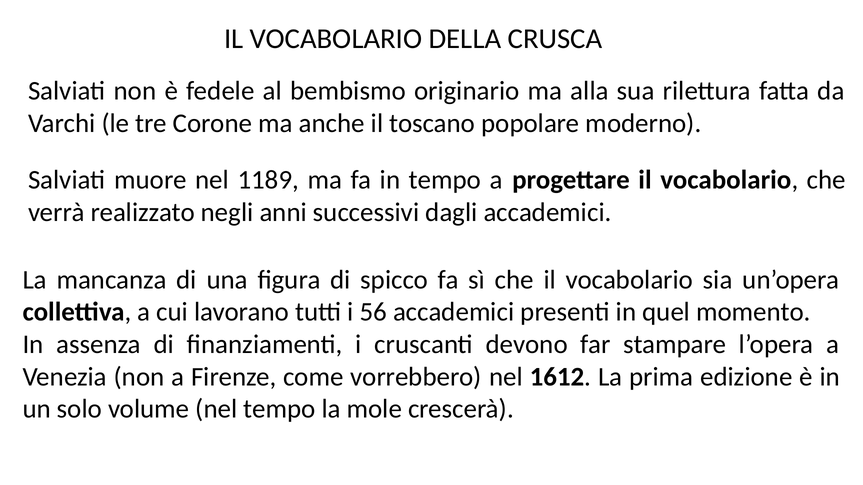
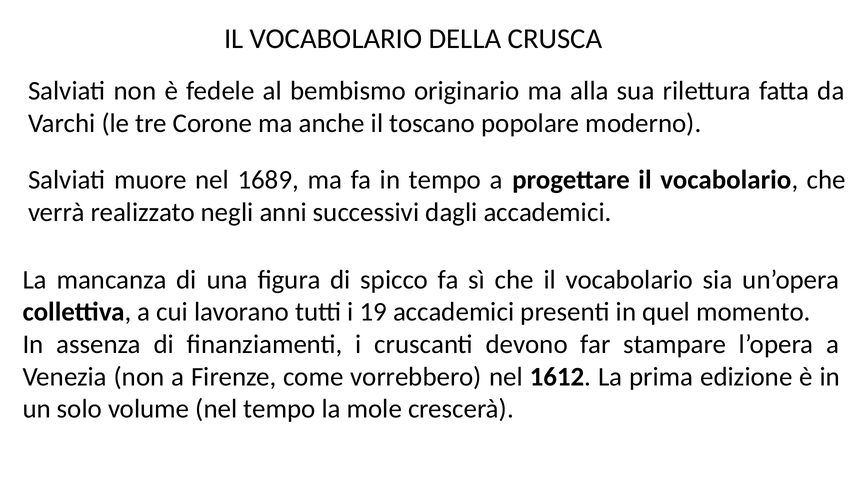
1189: 1189 -> 1689
56: 56 -> 19
